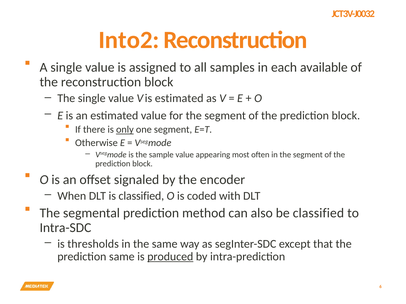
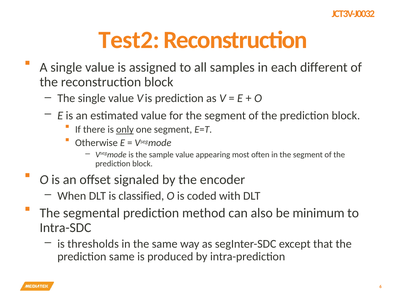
Into2: Into2 -> Test2
available: available -> different
is estimated: estimated -> prediction
be classified: classified -> minimum
produced underline: present -> none
